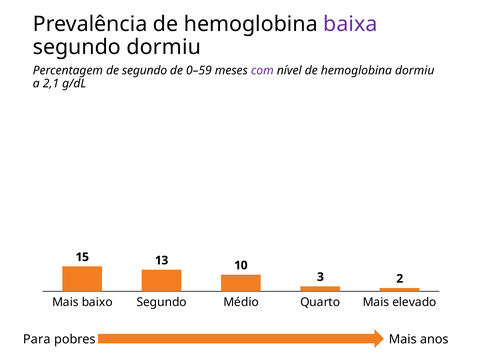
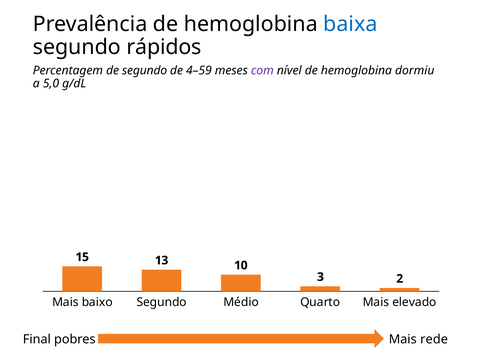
baixa colour: purple -> blue
segundo dormiu: dormiu -> rápidos
0–59: 0–59 -> 4–59
2,1: 2,1 -> 5,0
Para: Para -> Final
anos: anos -> rede
